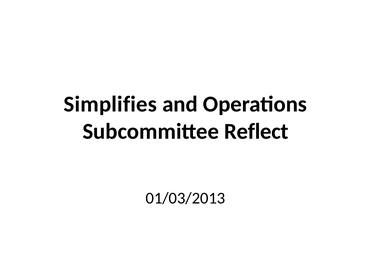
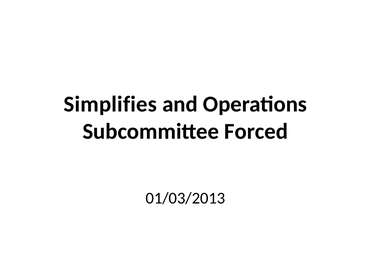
Reflect: Reflect -> Forced
